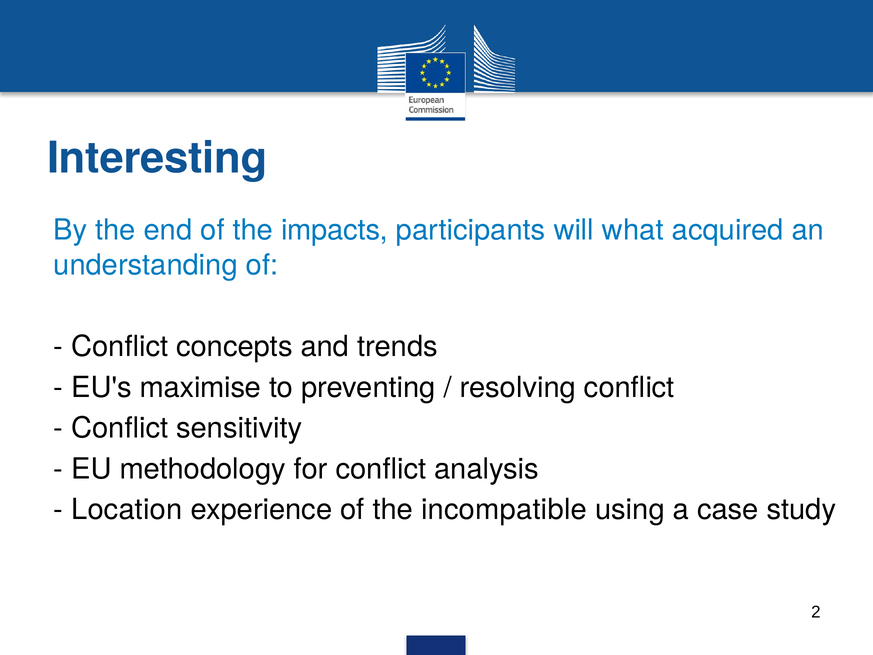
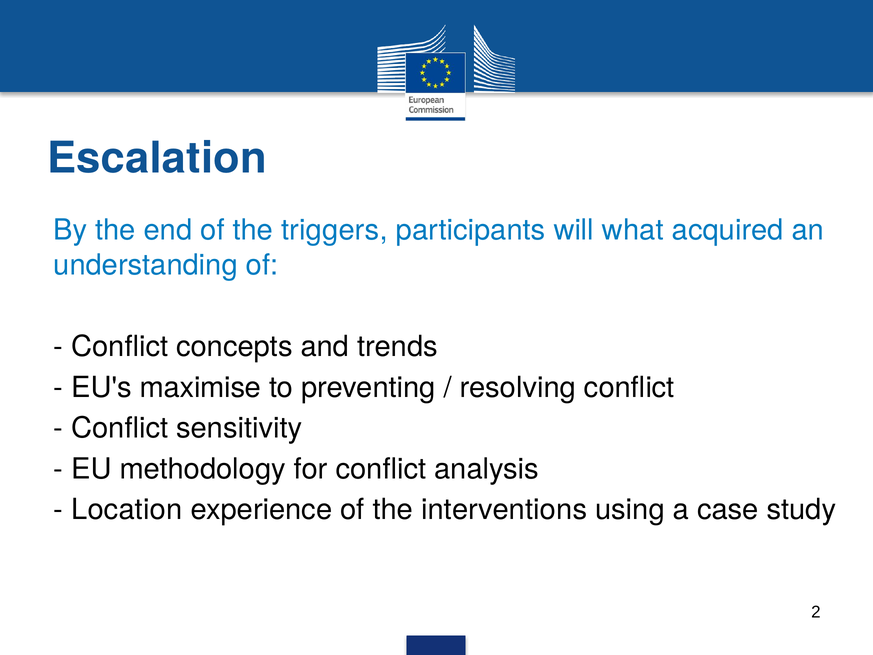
Interesting: Interesting -> Escalation
impacts: impacts -> triggers
incompatible: incompatible -> interventions
